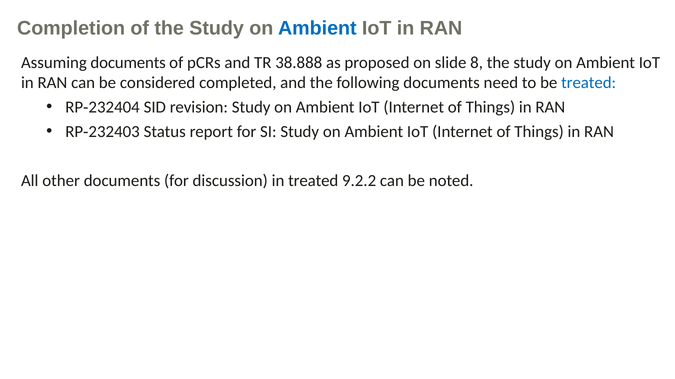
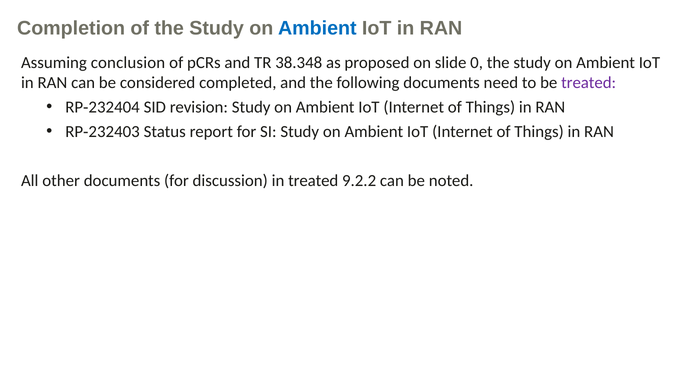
Assuming documents: documents -> conclusion
38.888: 38.888 -> 38.348
8: 8 -> 0
treated at (589, 83) colour: blue -> purple
